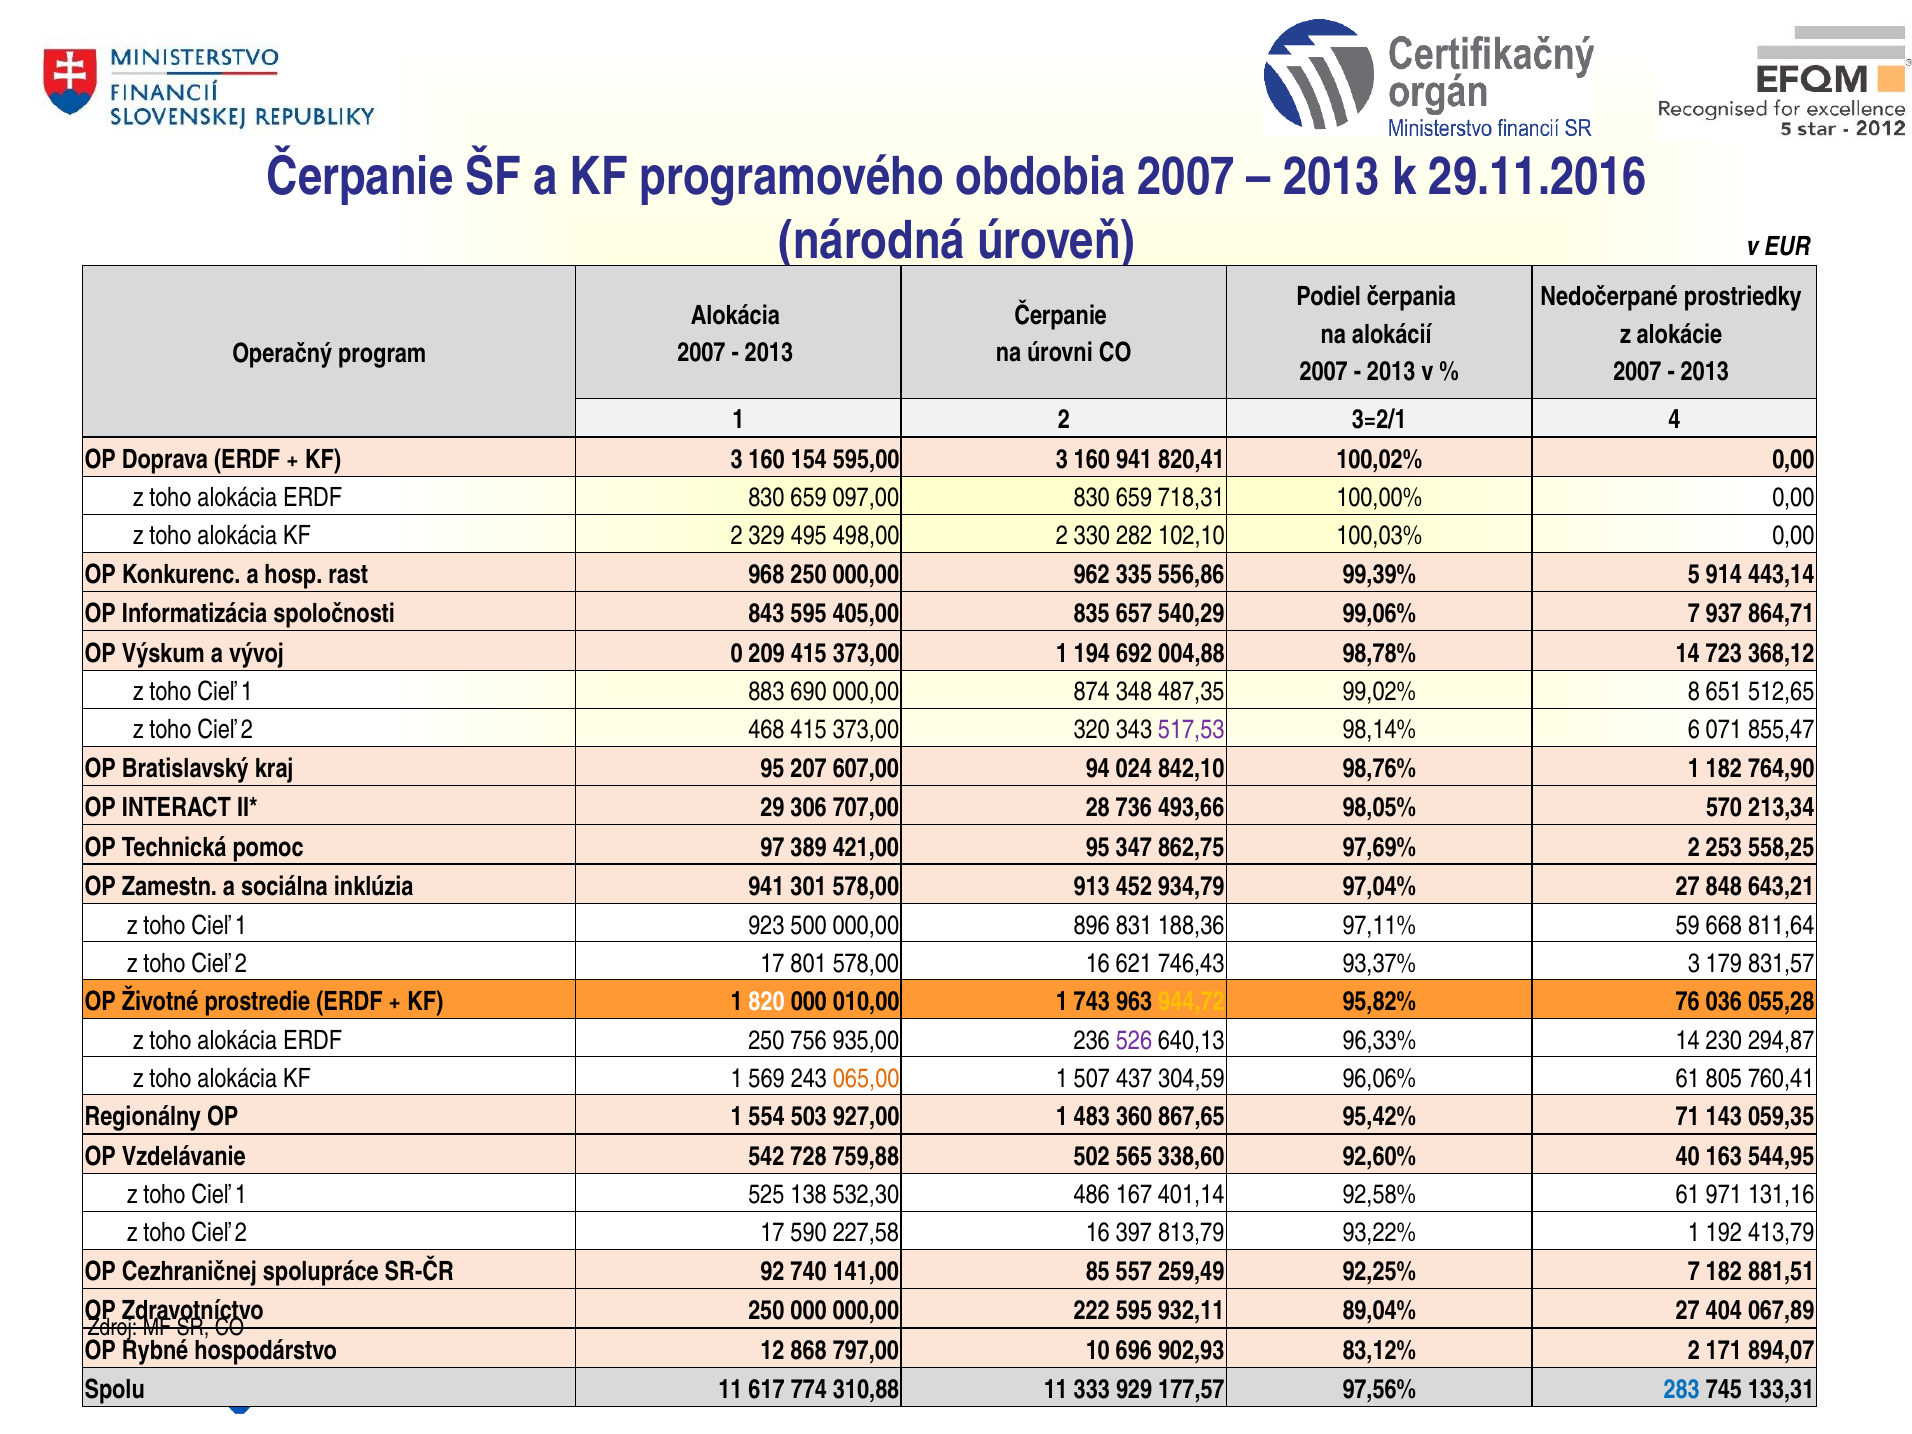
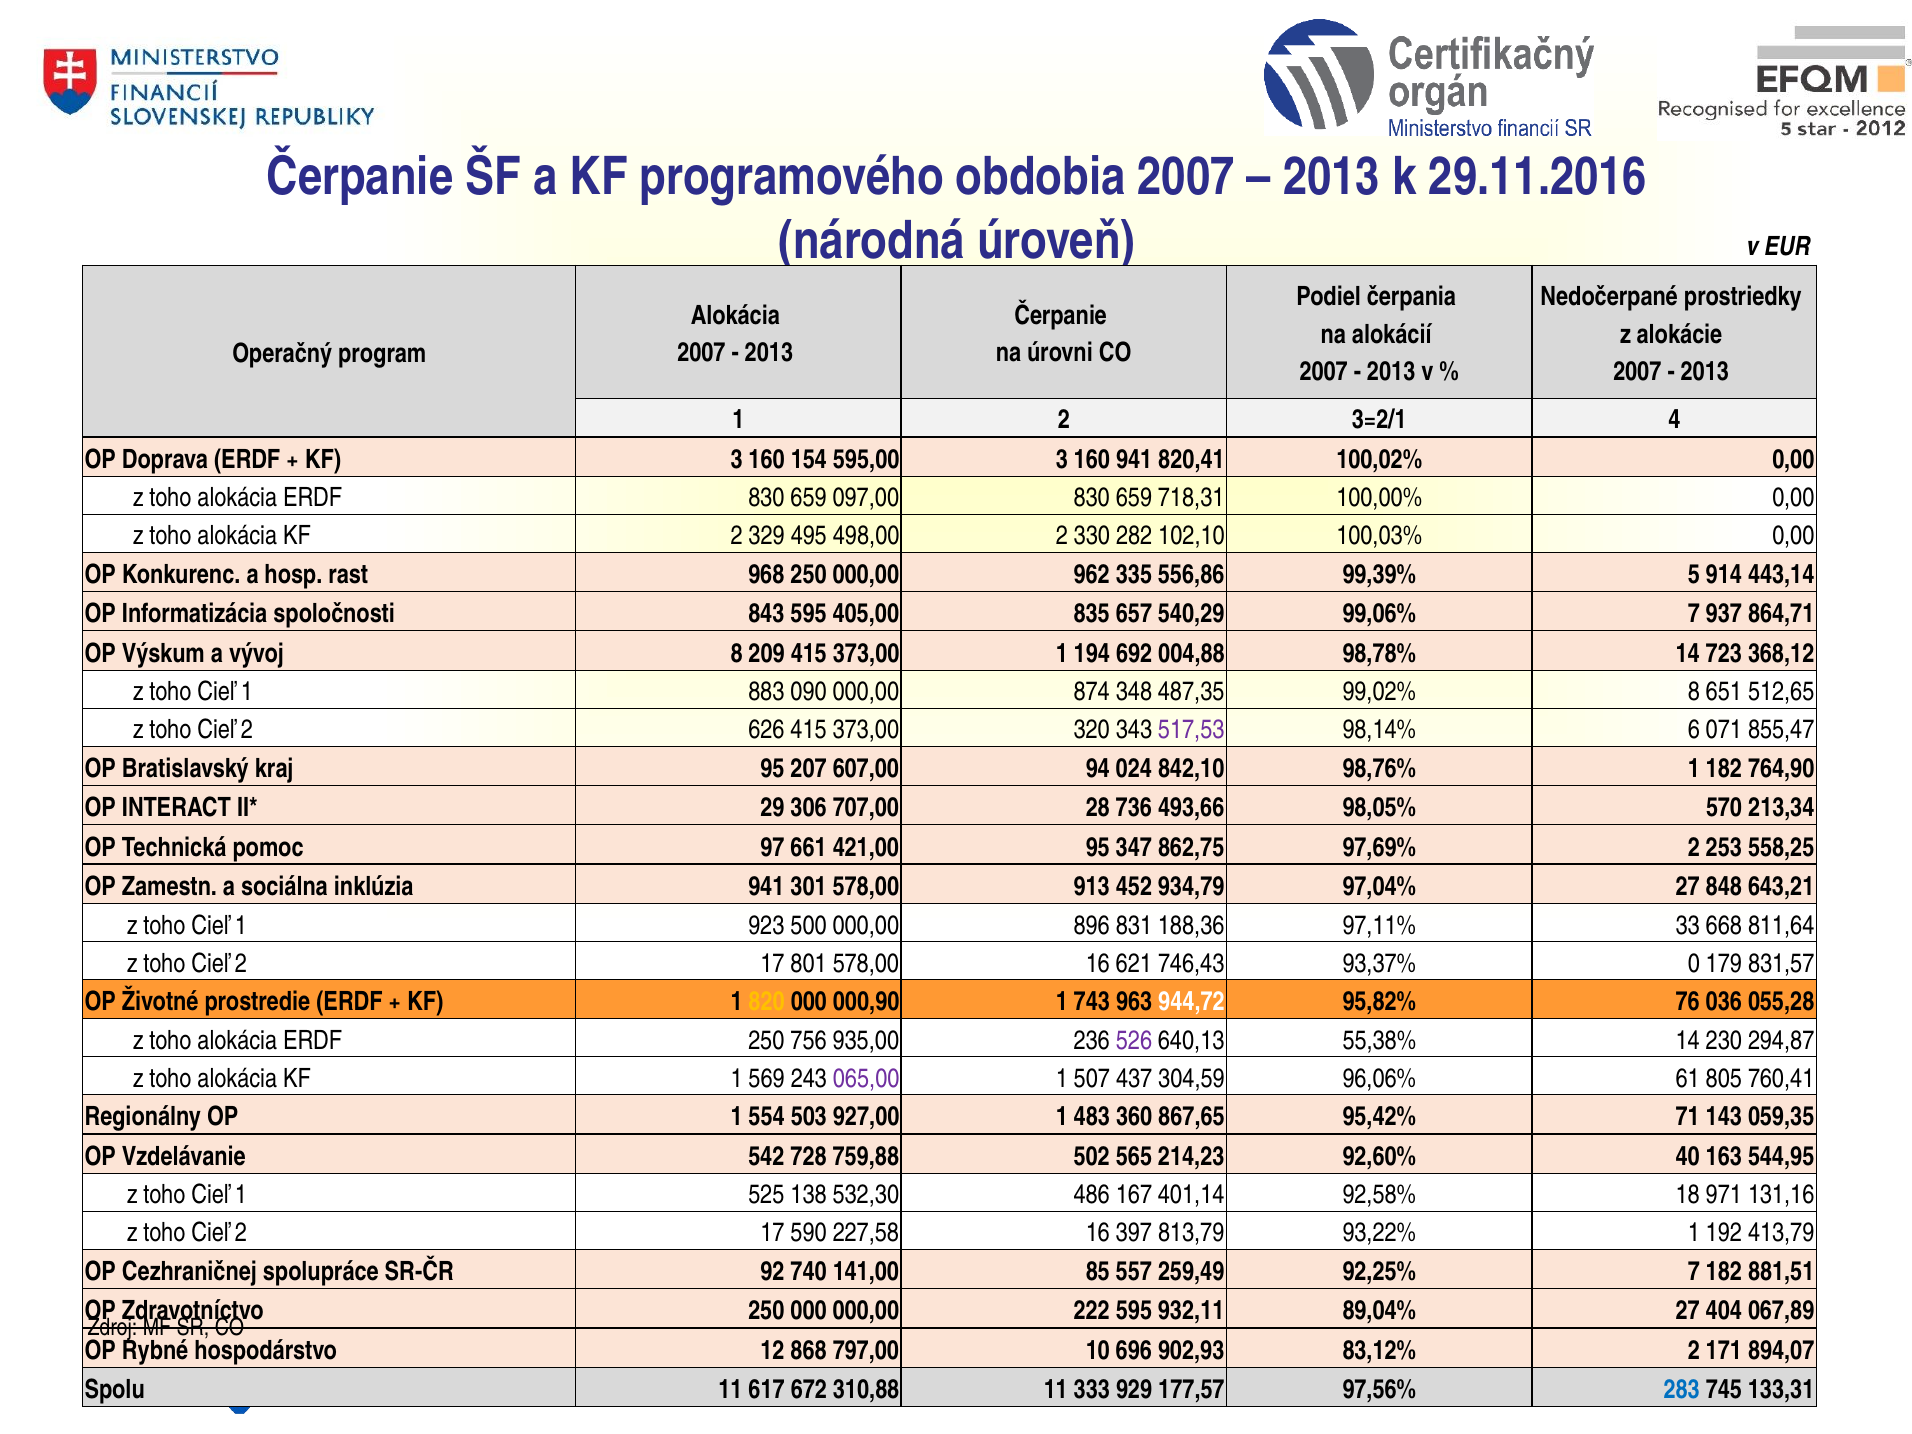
vývoj 0: 0 -> 8
690: 690 -> 090
468: 468 -> 626
389: 389 -> 661
59: 59 -> 33
93,37% 3: 3 -> 0
820 colour: white -> yellow
010,00: 010,00 -> 000,90
944,72 colour: yellow -> white
96,33%: 96,33% -> 55,38%
065,00 colour: orange -> purple
338,60: 338,60 -> 214,23
92,58% 61: 61 -> 18
774: 774 -> 672
